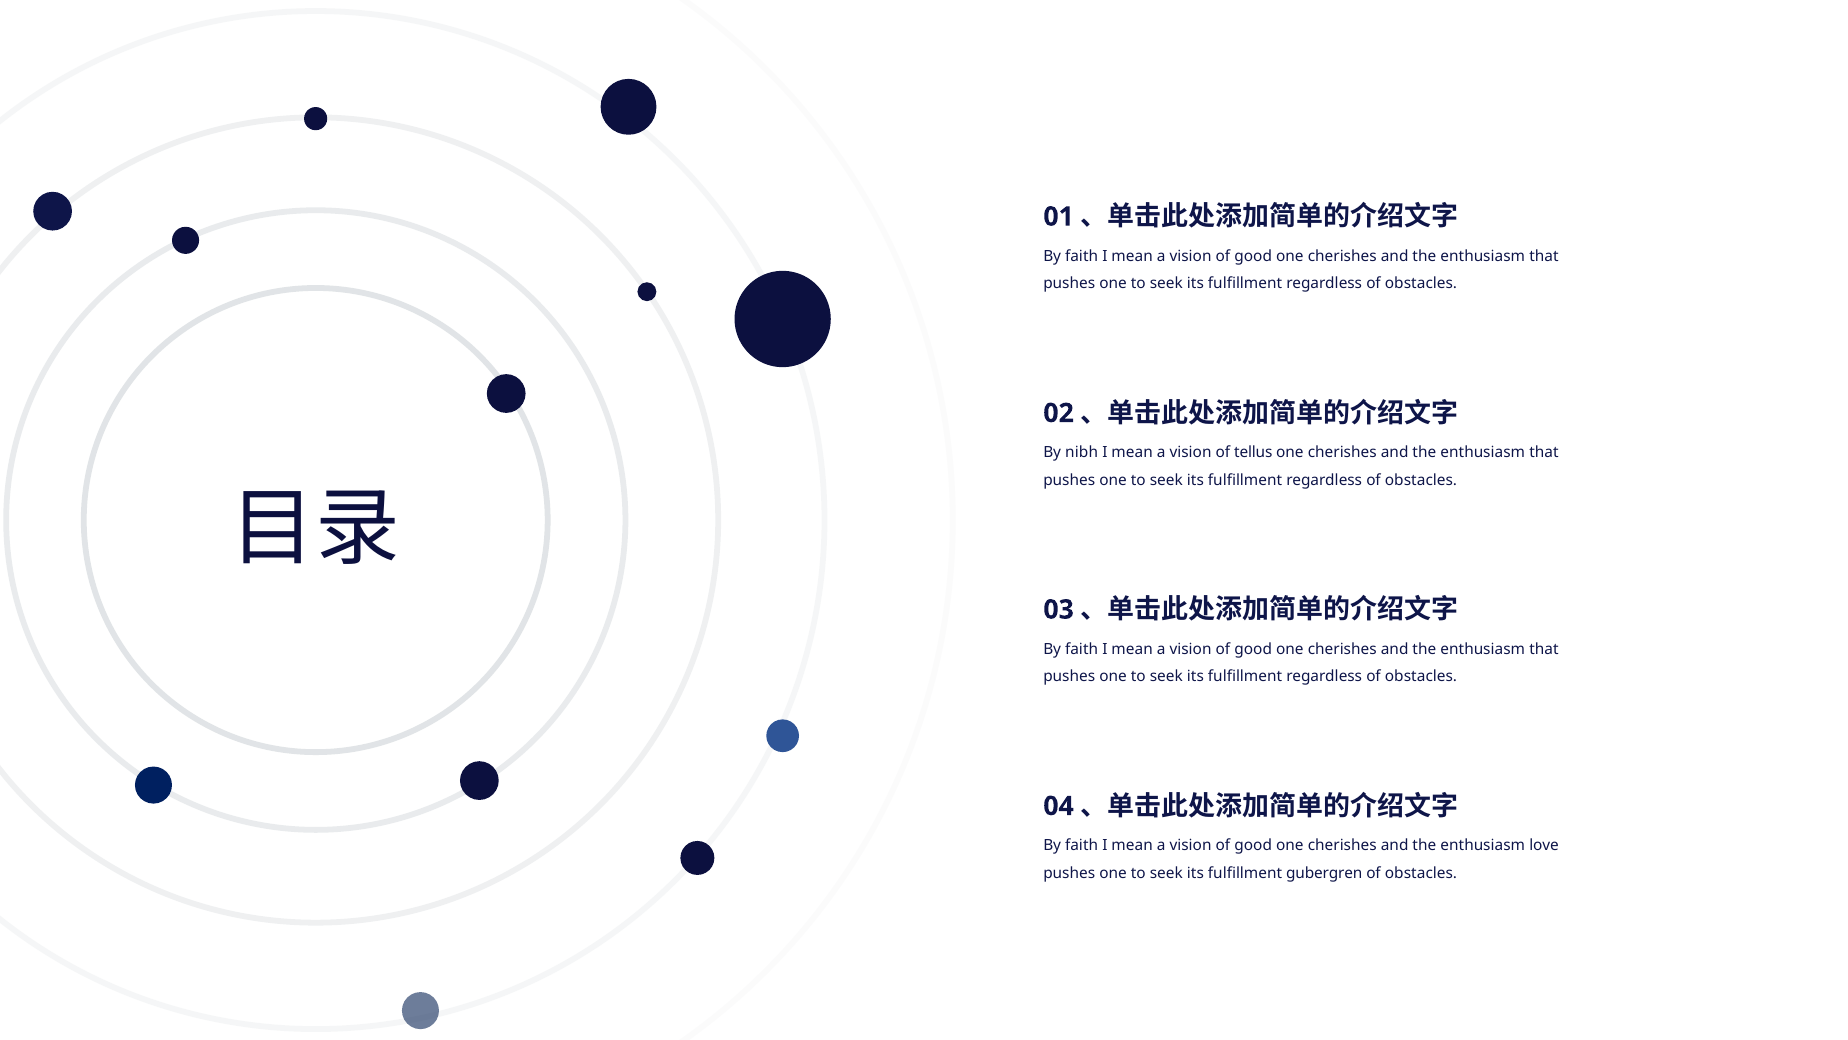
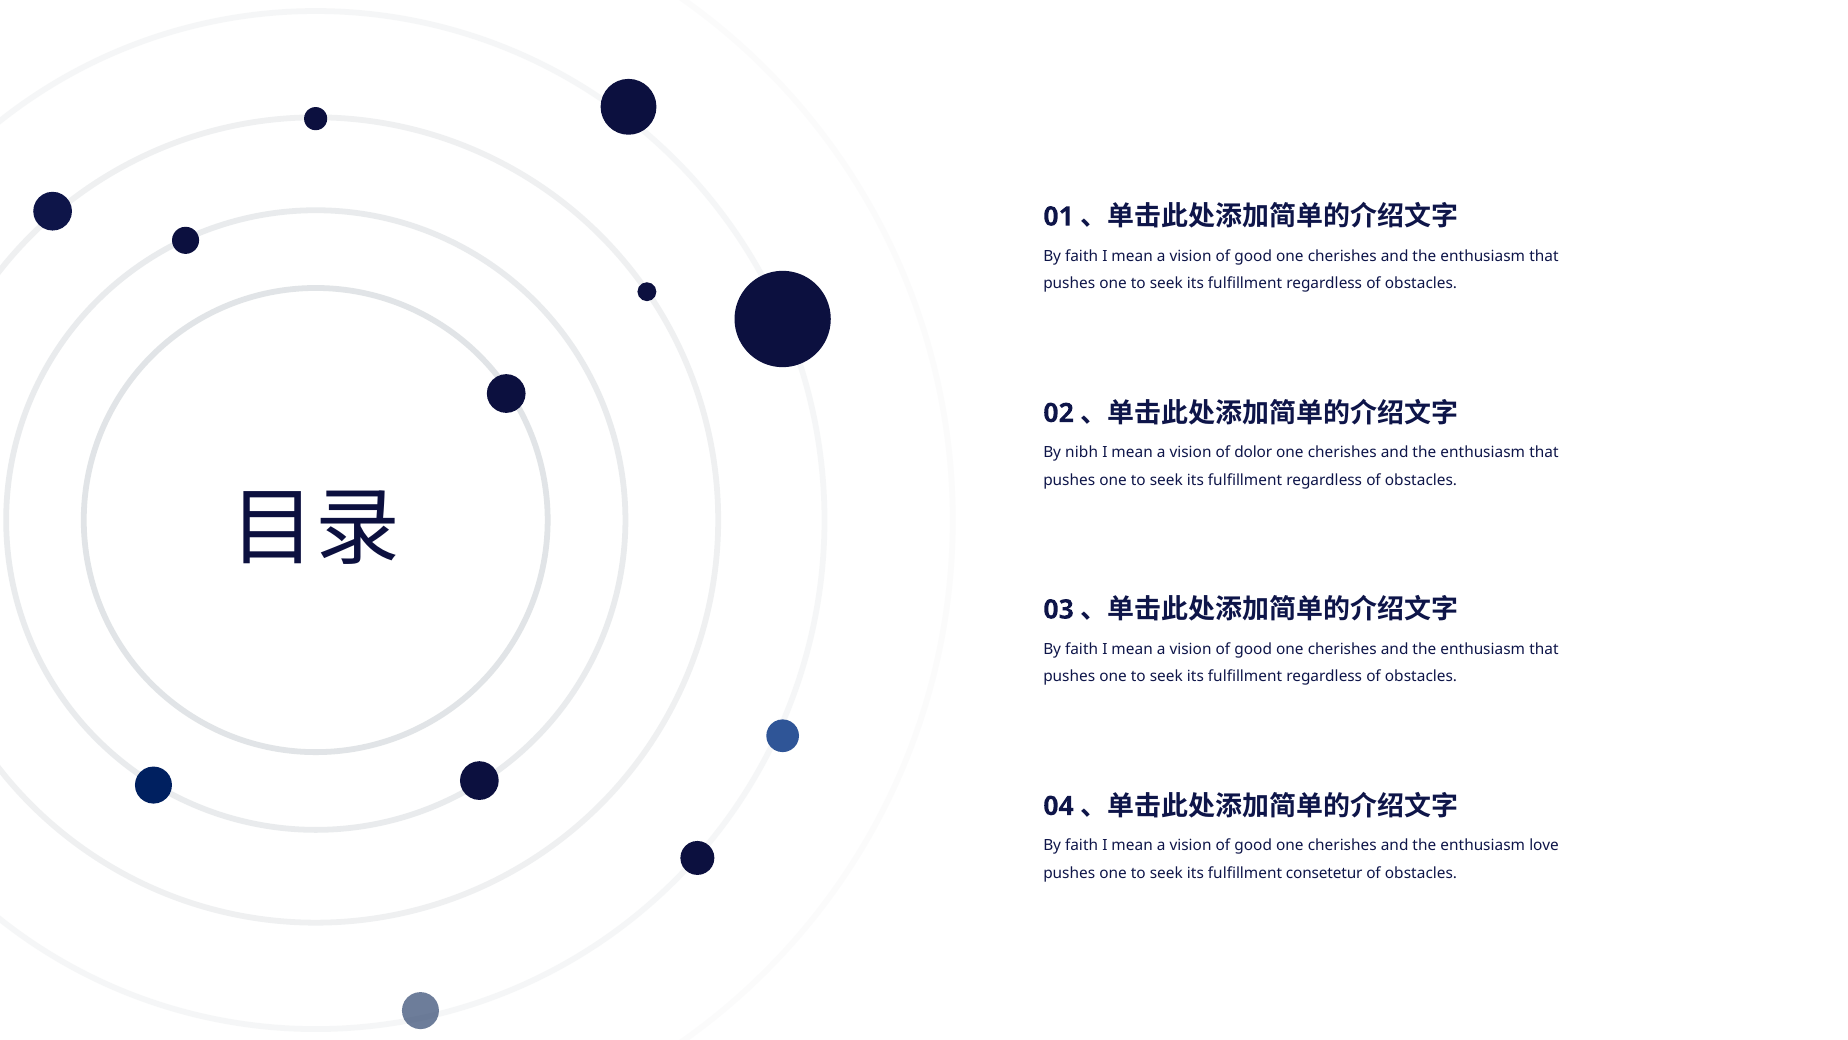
tellus: tellus -> dolor
gubergren: gubergren -> consetetur
